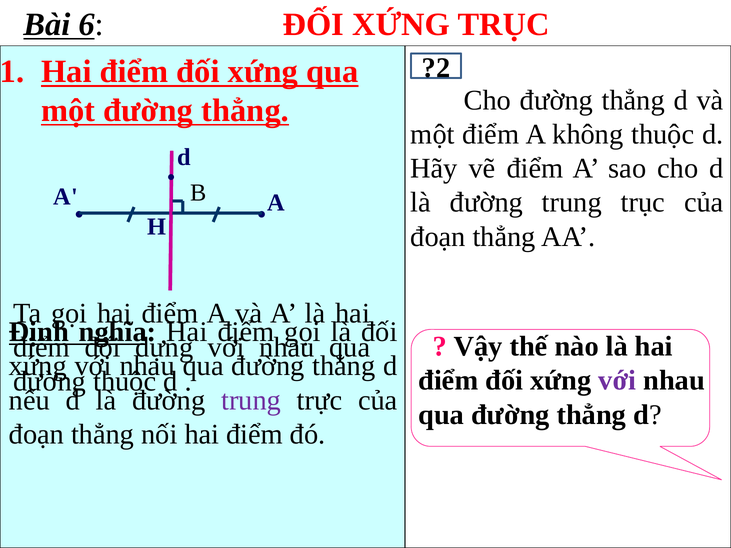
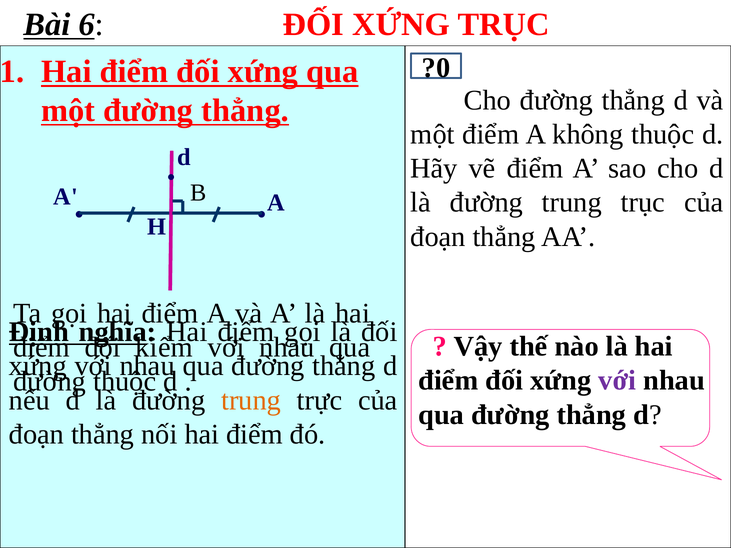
?2: ?2 -> ?0
dựng: dựng -> kiểm
trung at (251, 400) colour: purple -> orange
